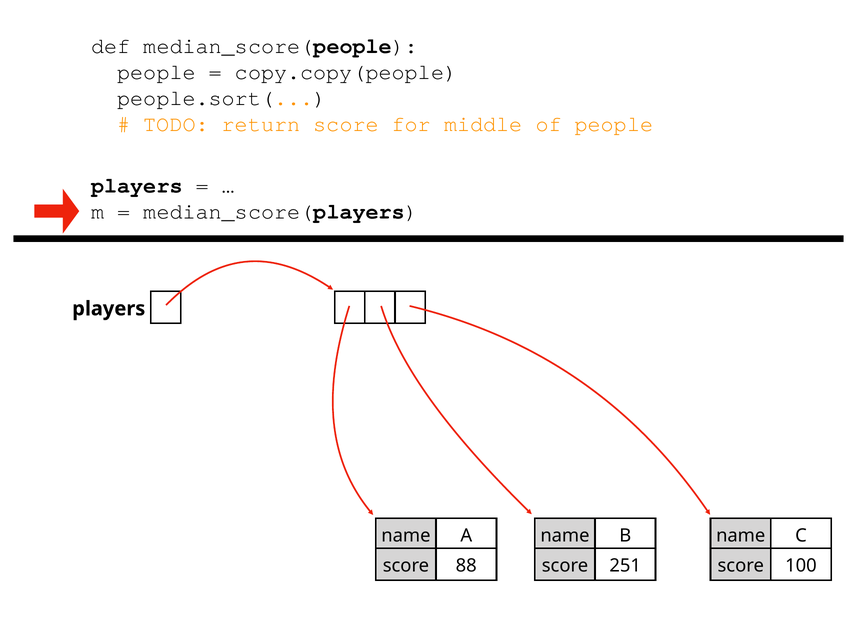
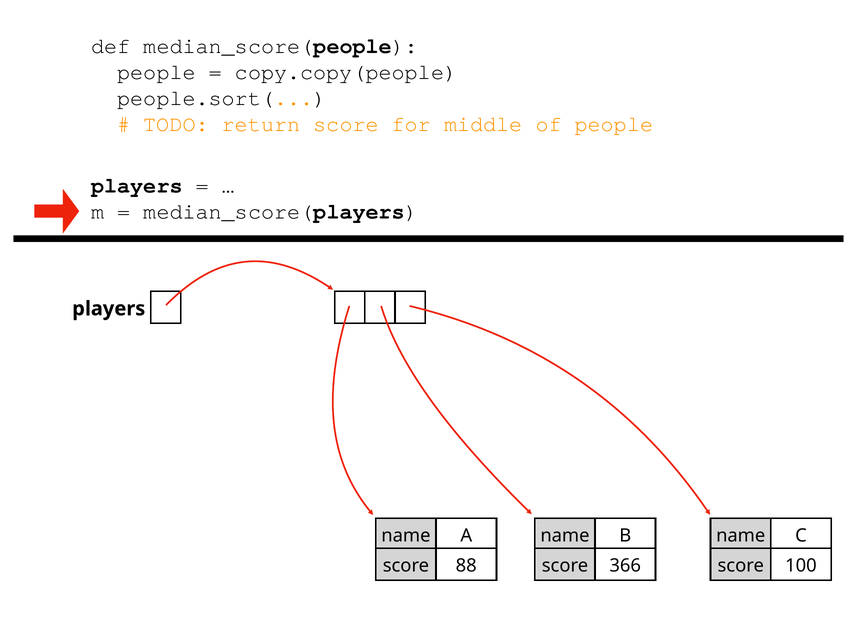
251: 251 -> 366
